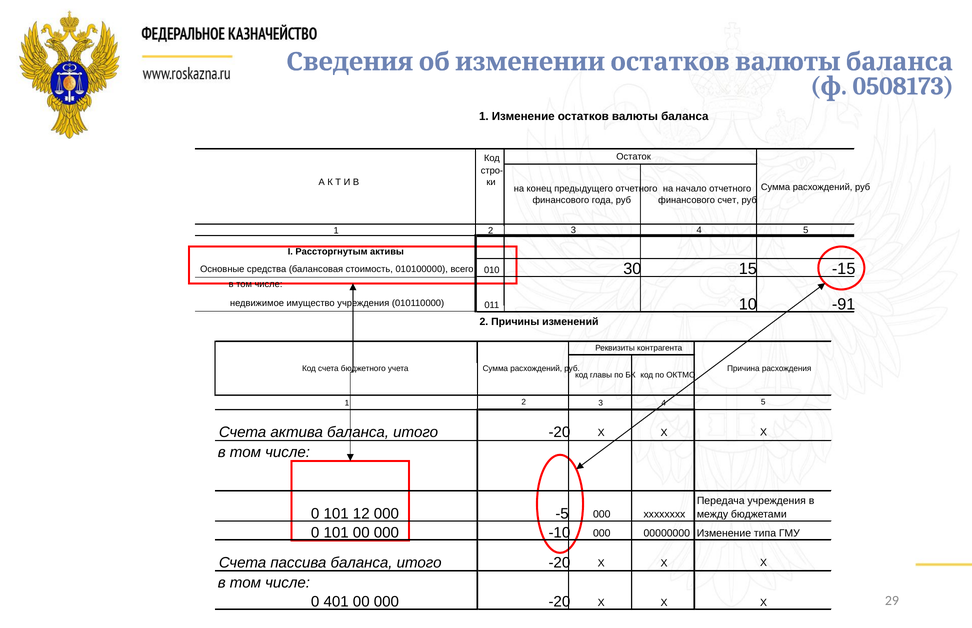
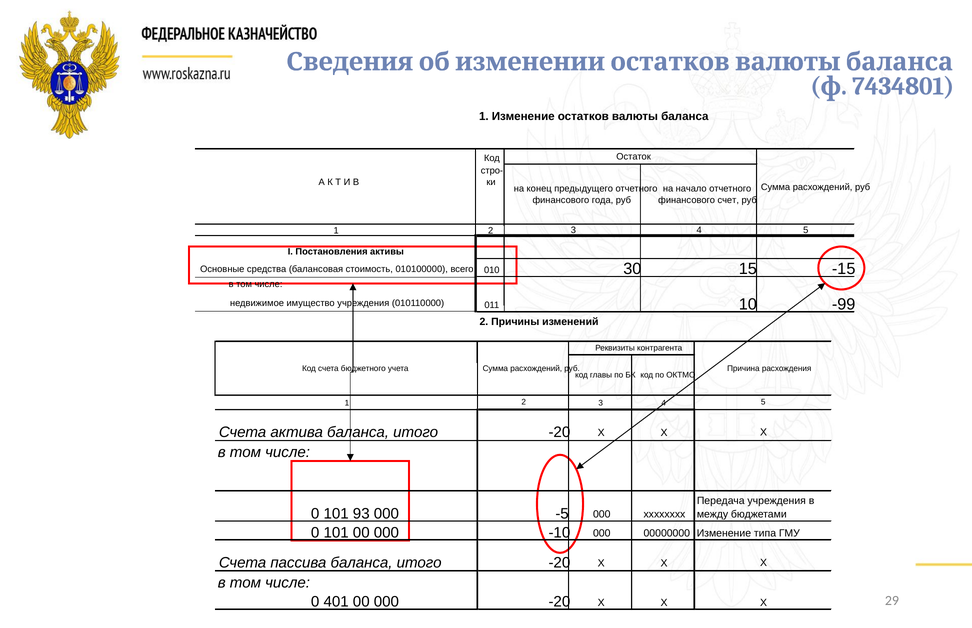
0508173: 0508173 -> 7434801
Рассторгнутым: Рассторгнутым -> Постановления
-91: -91 -> -99
12: 12 -> 93
